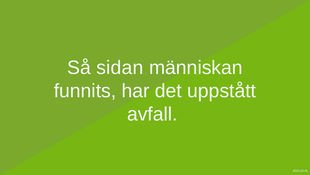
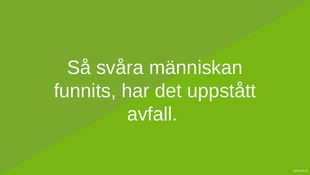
sidan: sidan -> svåra
